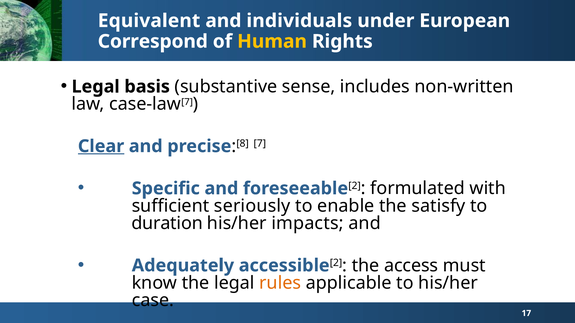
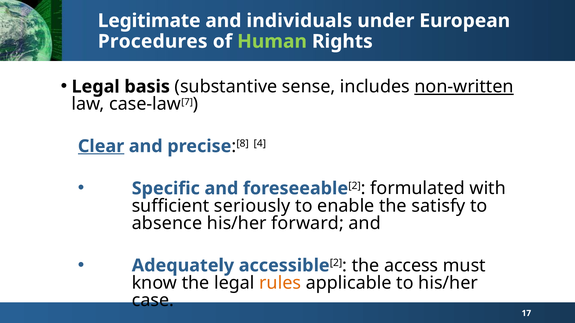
Equivalent: Equivalent -> Legitimate
Correspond: Correspond -> Procedures
Human colour: yellow -> light green
non-written underline: none -> present
7: 7 -> 4
duration: duration -> absence
impacts: impacts -> forward
